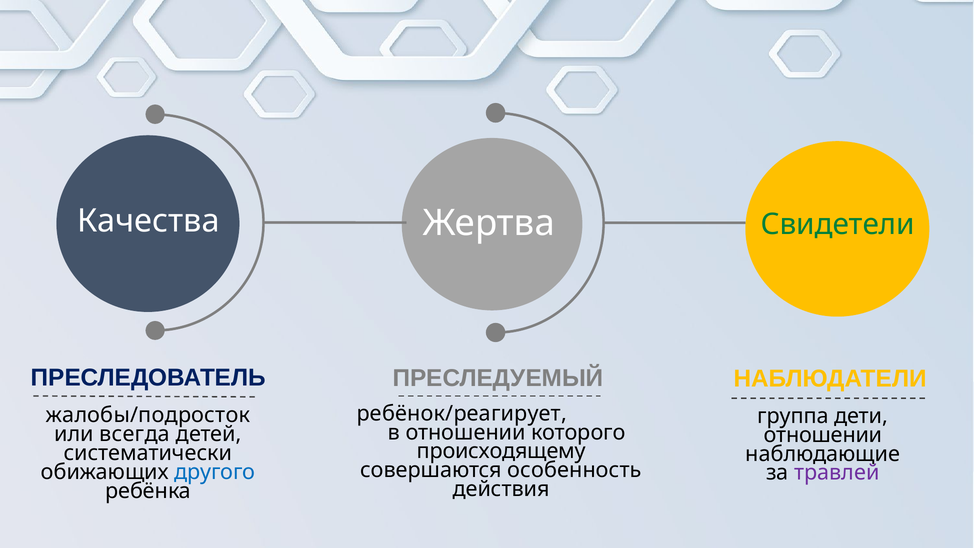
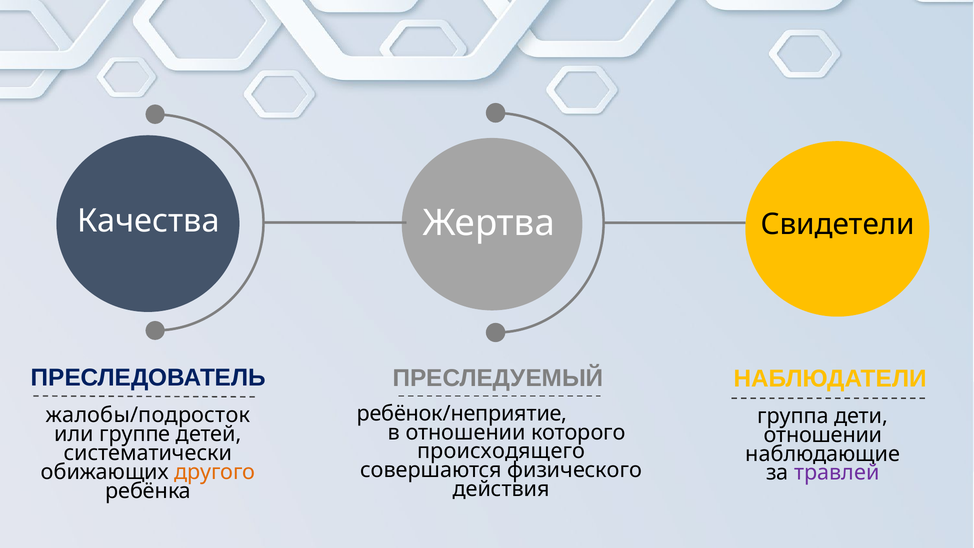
Свидетели colour: green -> black
ребёнок/реагирует: ребёнок/реагирует -> ребёнок/неприятие
всегда: всегда -> группе
происходящему: происходящему -> происходящего
особенность: особенность -> физического
другого colour: blue -> orange
